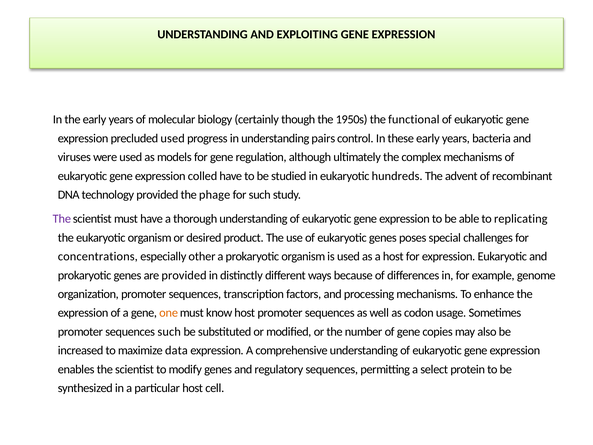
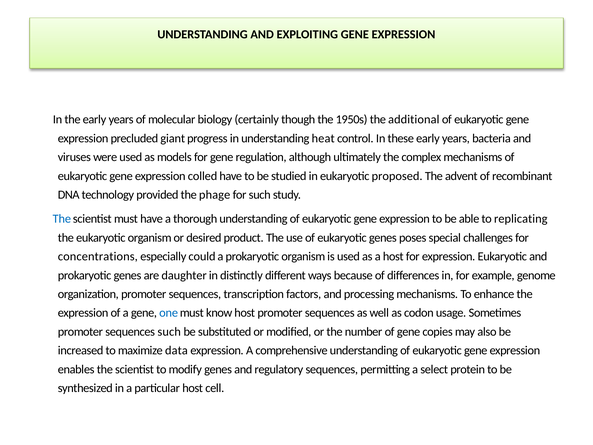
functional: functional -> additional
precluded used: used -> giant
pairs: pairs -> heat
hundreds: hundreds -> proposed
The at (62, 219) colour: purple -> blue
other: other -> could
are provided: provided -> daughter
one colour: orange -> blue
